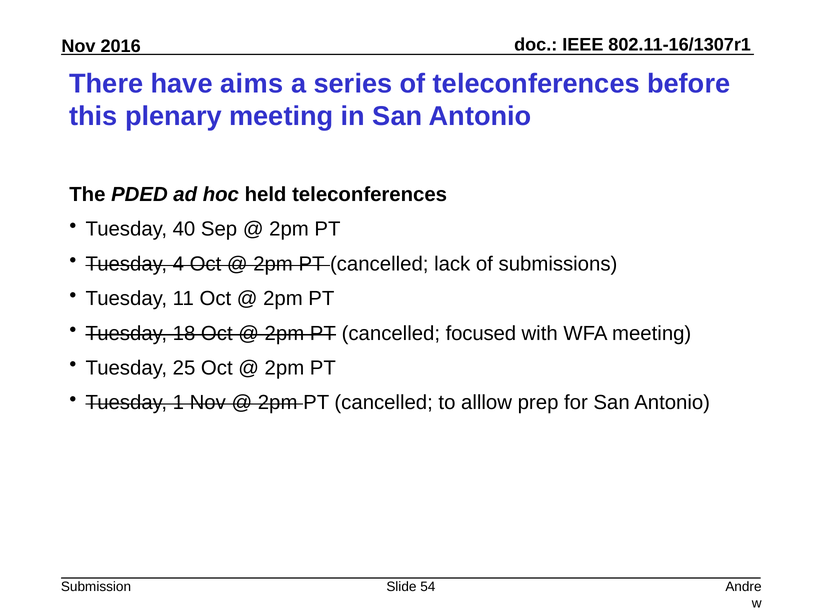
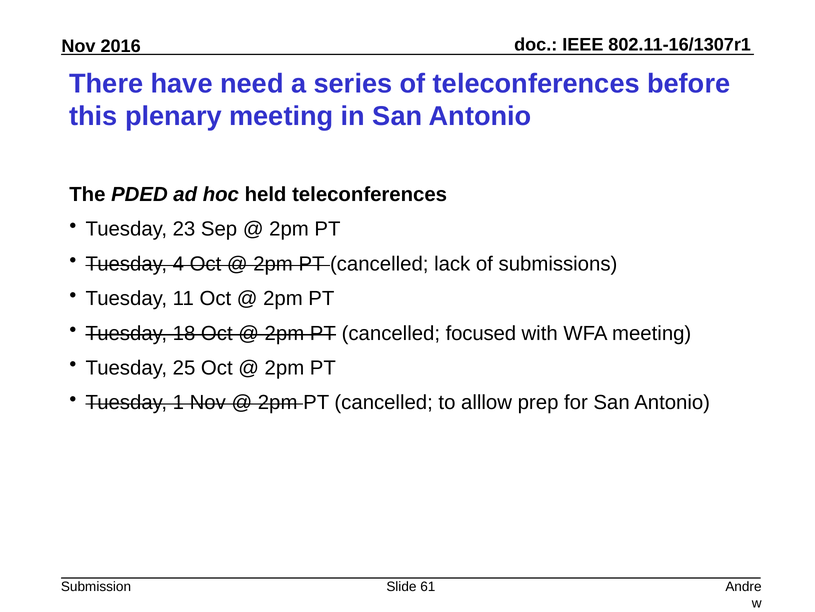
aims: aims -> need
40: 40 -> 23
54: 54 -> 61
